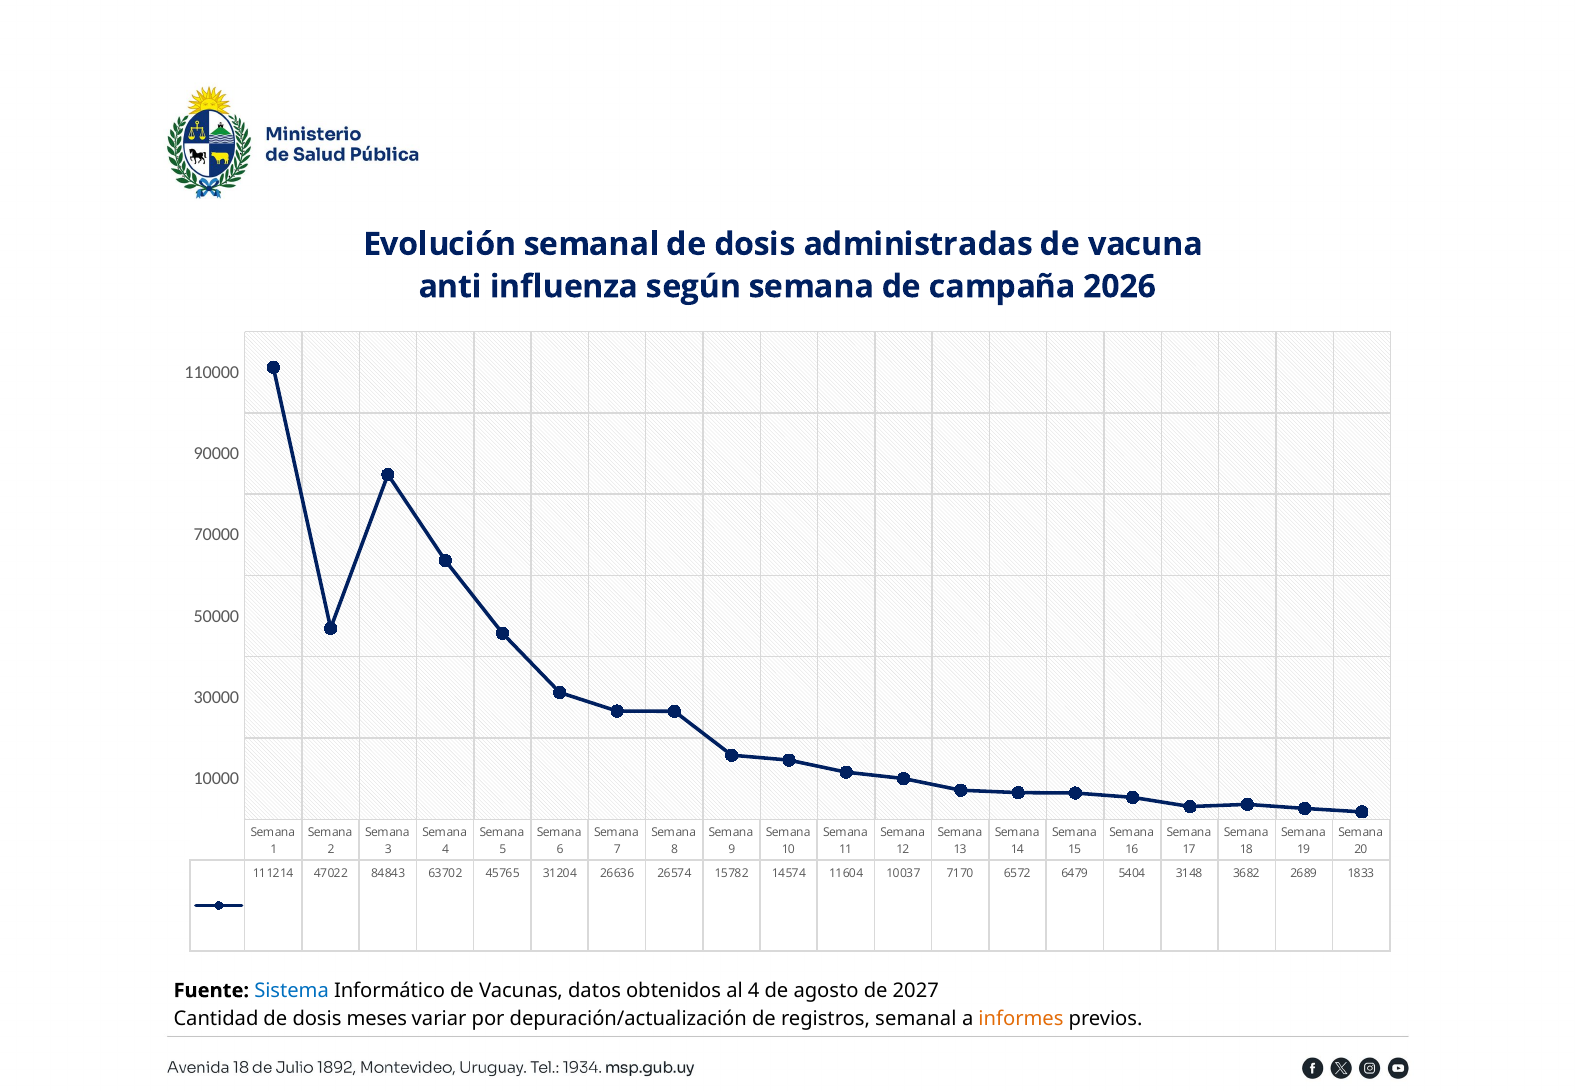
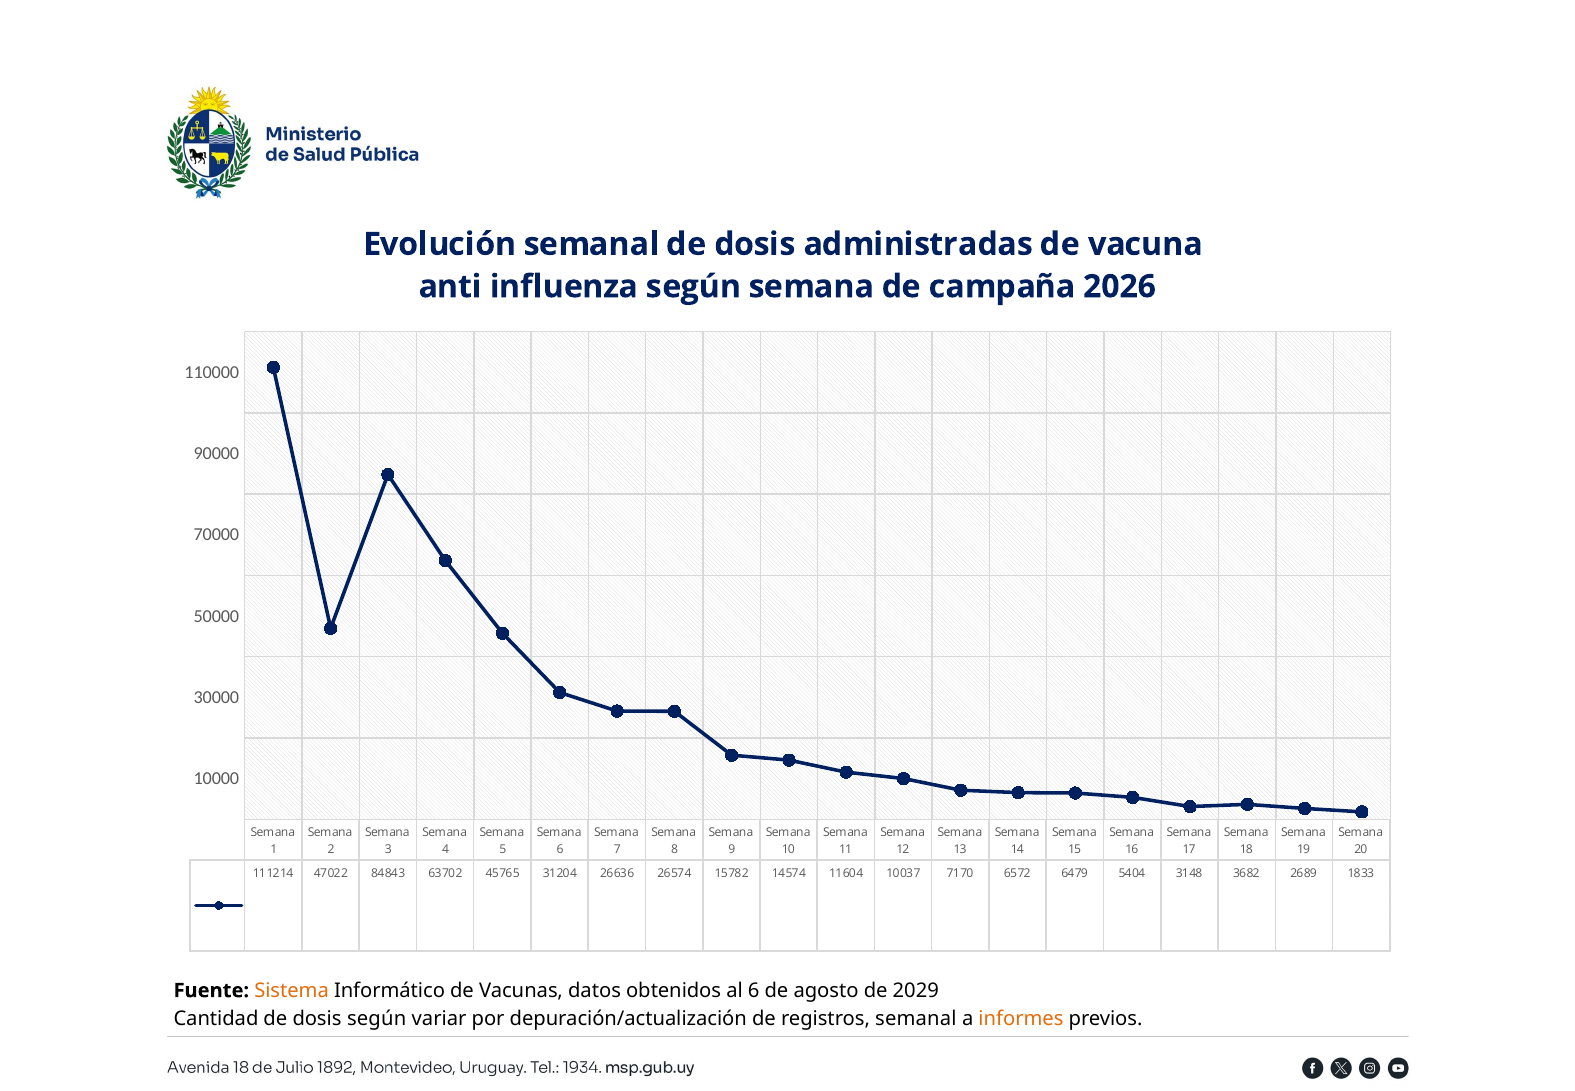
Sistema colour: blue -> orange
al 4: 4 -> 6
2027: 2027 -> 2029
dosis meses: meses -> según
